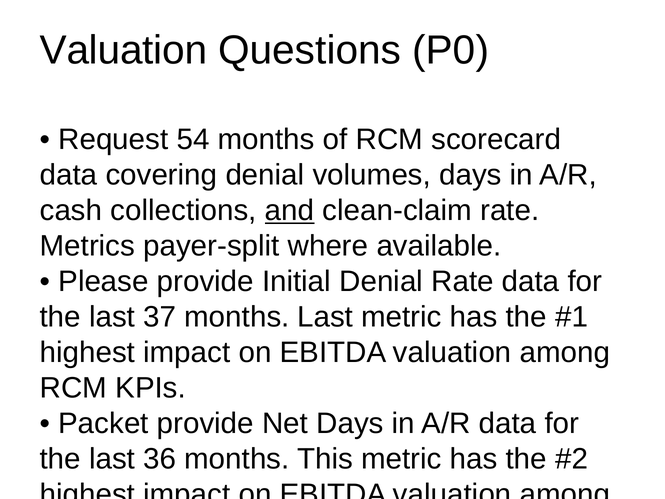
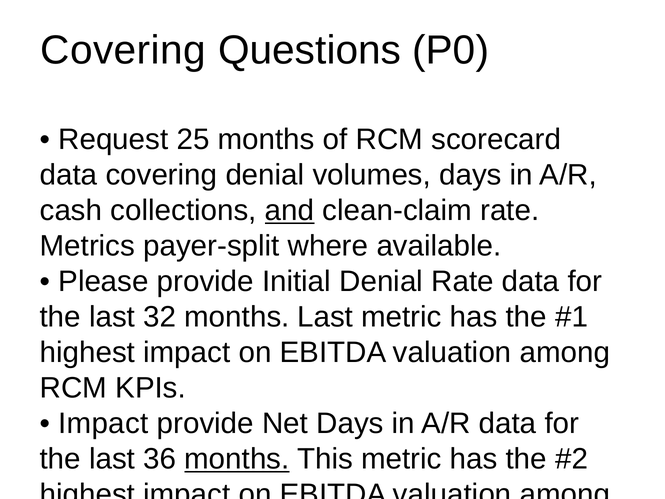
Valuation at (123, 50): Valuation -> Covering
54: 54 -> 25
37: 37 -> 32
Packet at (103, 423): Packet -> Impact
months at (237, 459) underline: none -> present
